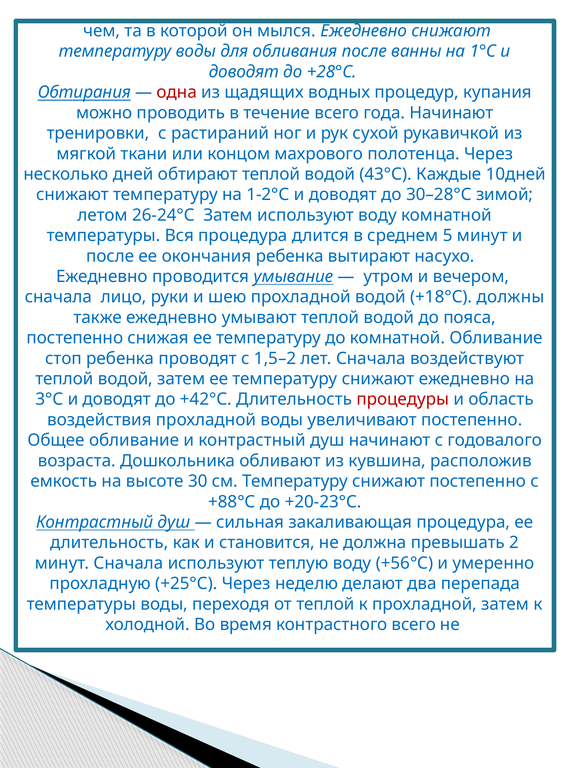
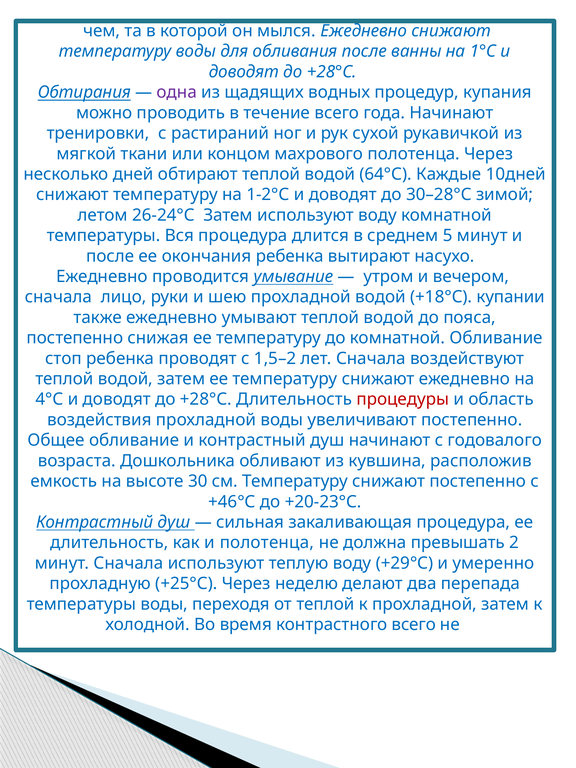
одна colour: red -> purple
43°С: 43°С -> 64°С
должны: должны -> купании
3°С: 3°С -> 4°С
+42°С at (206, 399): +42°С -> +28°С
+88°С: +88°С -> +46°С
и становится: становится -> полотенца
+56°С: +56°С -> +29°С
